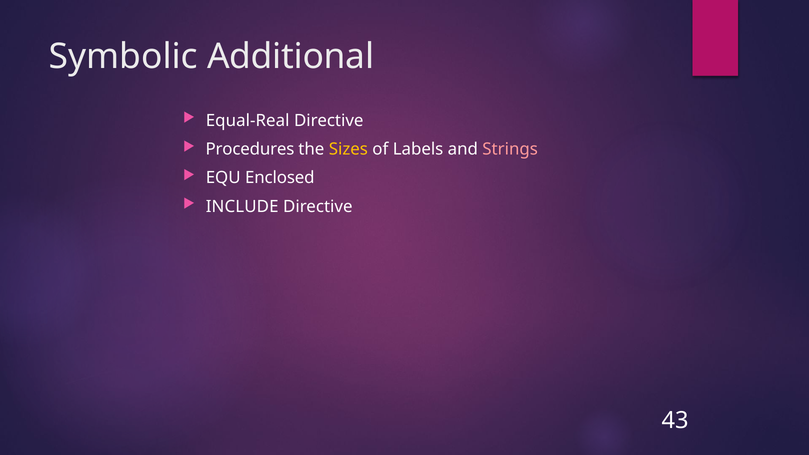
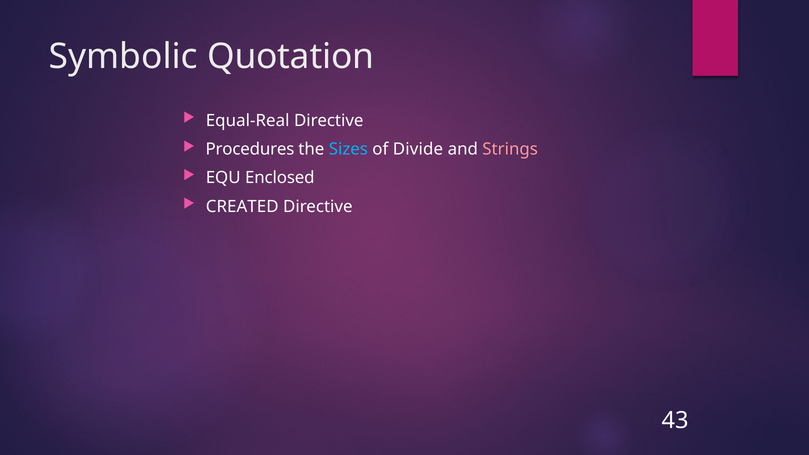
Additional: Additional -> Quotation
Sizes colour: yellow -> light blue
Labels: Labels -> Divide
INCLUDE: INCLUDE -> CREATED
